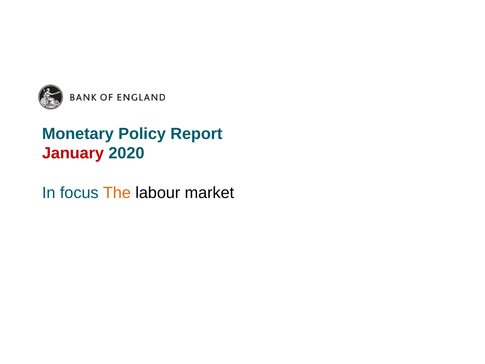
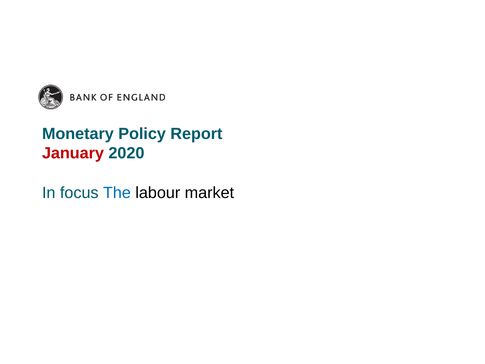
The colour: orange -> blue
